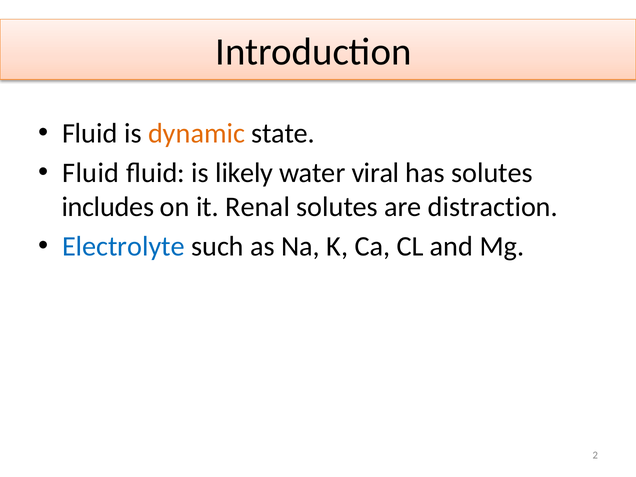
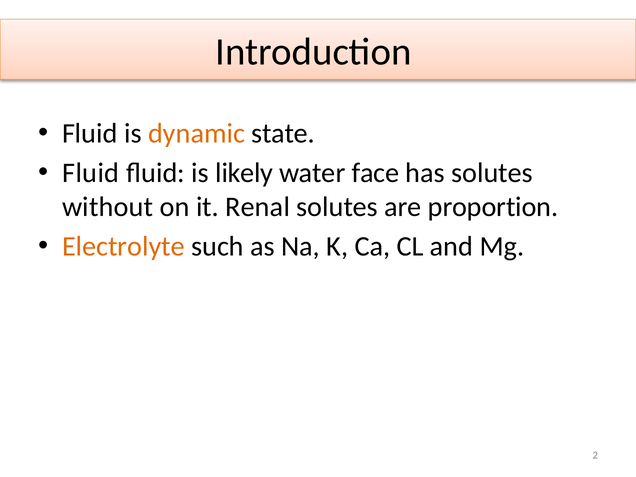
viral: viral -> face
includes: includes -> without
distraction: distraction -> proportion
Electrolyte colour: blue -> orange
